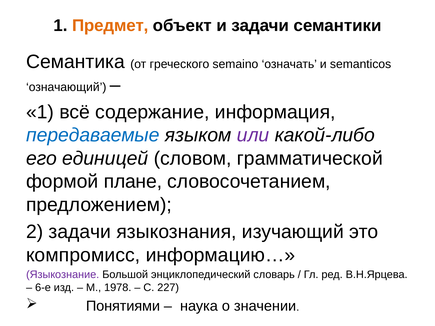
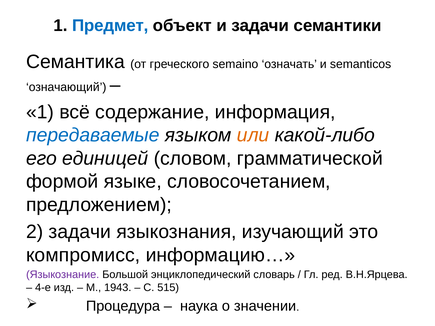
Предмет colour: orange -> blue
или colour: purple -> orange
плане: плане -> языке
6-е: 6-е -> 4-е
1978: 1978 -> 1943
227: 227 -> 515
Понятиями: Понятиями -> Процедура
